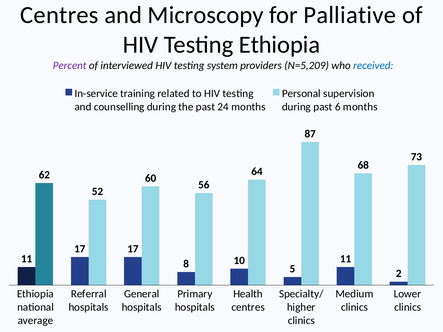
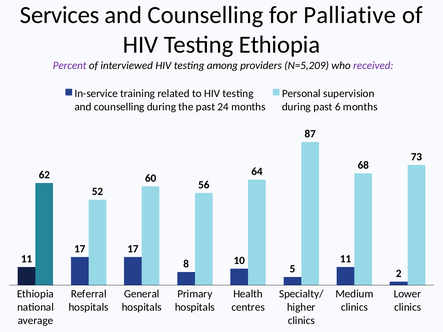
Centres at (59, 15): Centres -> Services
Microscopy at (206, 15): Microscopy -> Counselling
system: system -> among
received colour: blue -> purple
